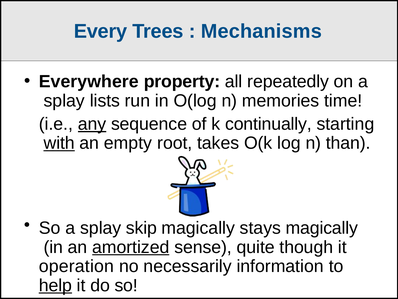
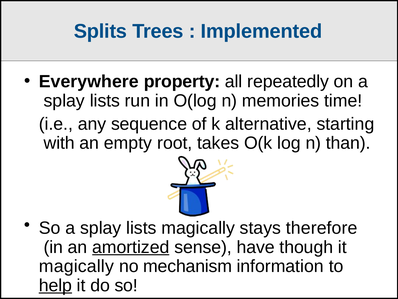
Every: Every -> Splits
Mechanisms: Mechanisms -> Implemented
any underline: present -> none
continually: continually -> alternative
with underline: present -> none
So a splay skip: skip -> lists
stays magically: magically -> therefore
quite: quite -> have
operation at (76, 266): operation -> magically
necessarily: necessarily -> mechanism
